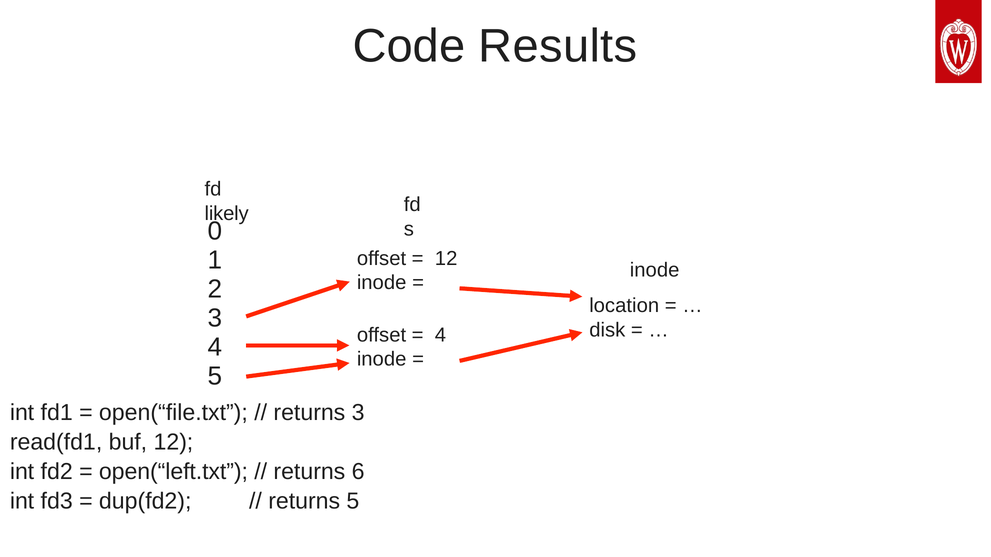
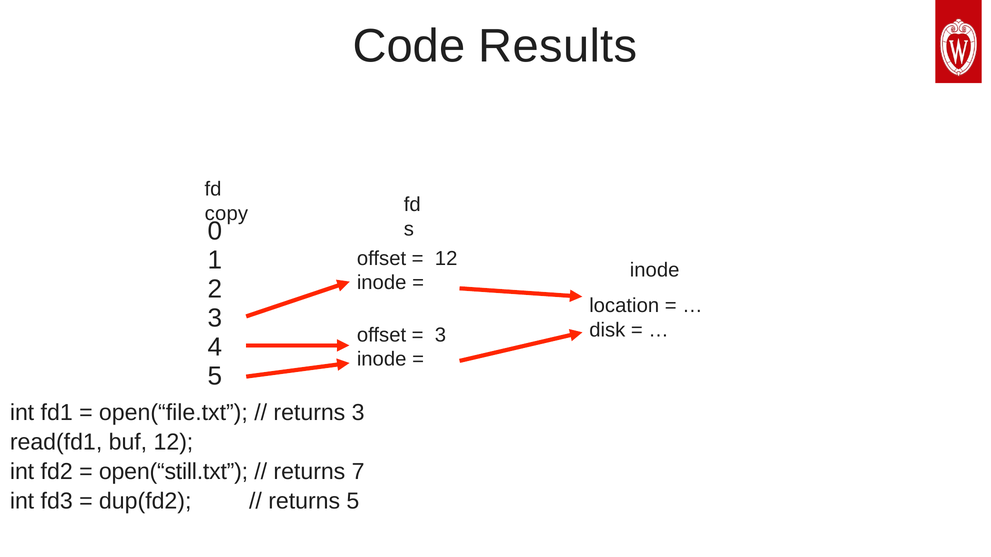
likely: likely -> copy
4 at (440, 335): 4 -> 3
open(“left.txt: open(“left.txt -> open(“still.txt
6: 6 -> 7
